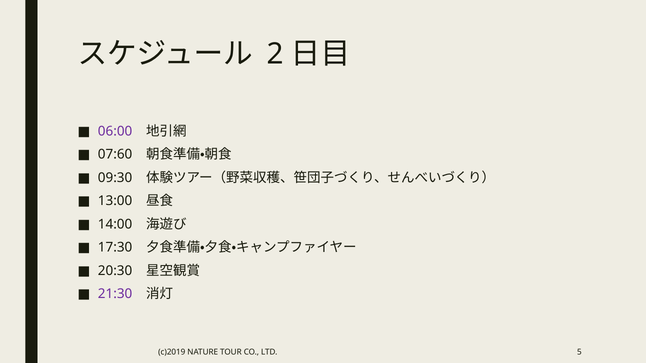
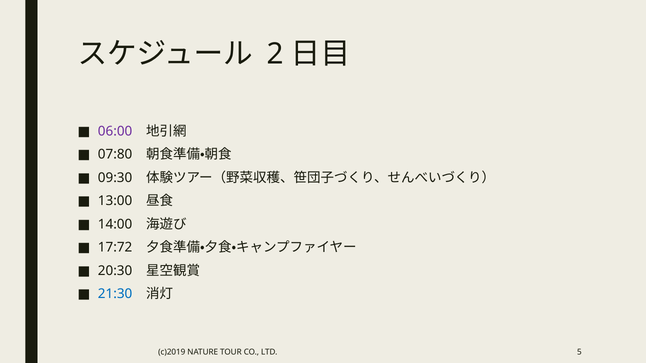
07:60: 07:60 -> 07:80
17:30: 17:30 -> 17:72
21:30 colour: purple -> blue
